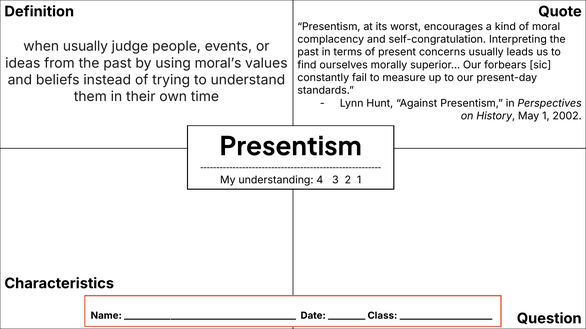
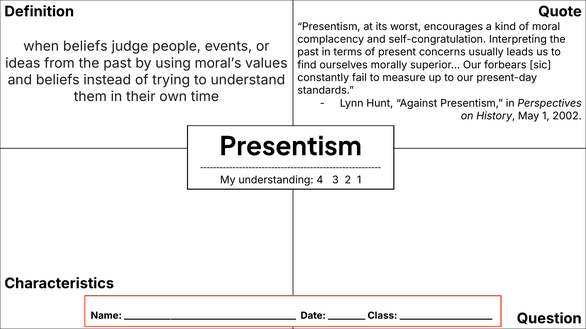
when usually: usually -> beliefs
